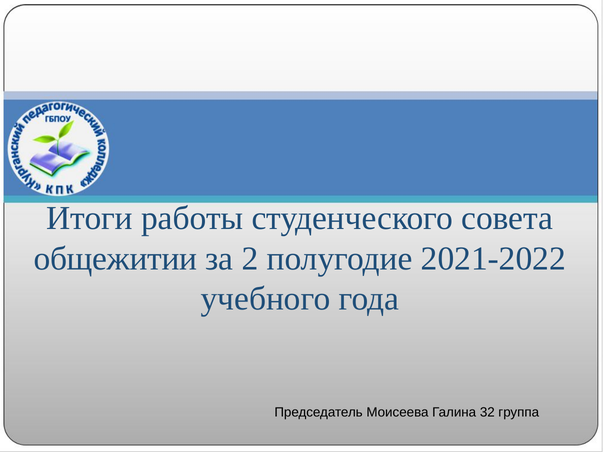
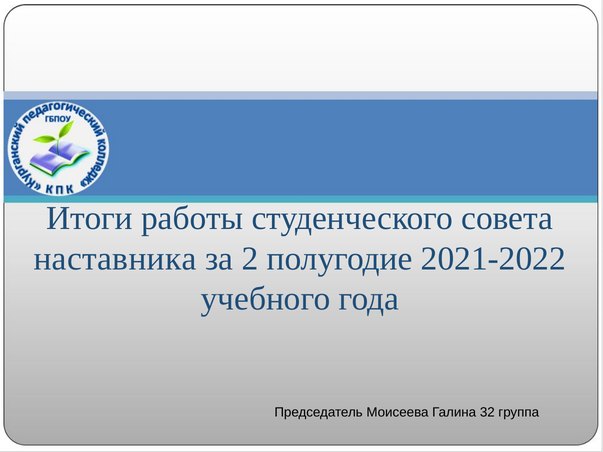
общежитии: общежитии -> наставника
